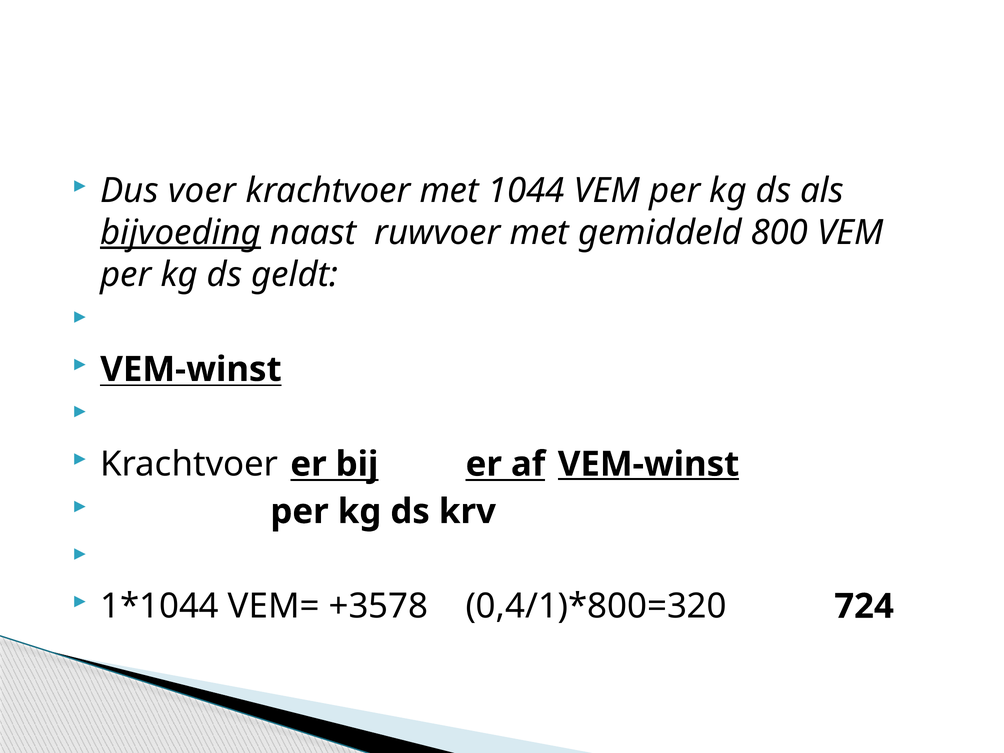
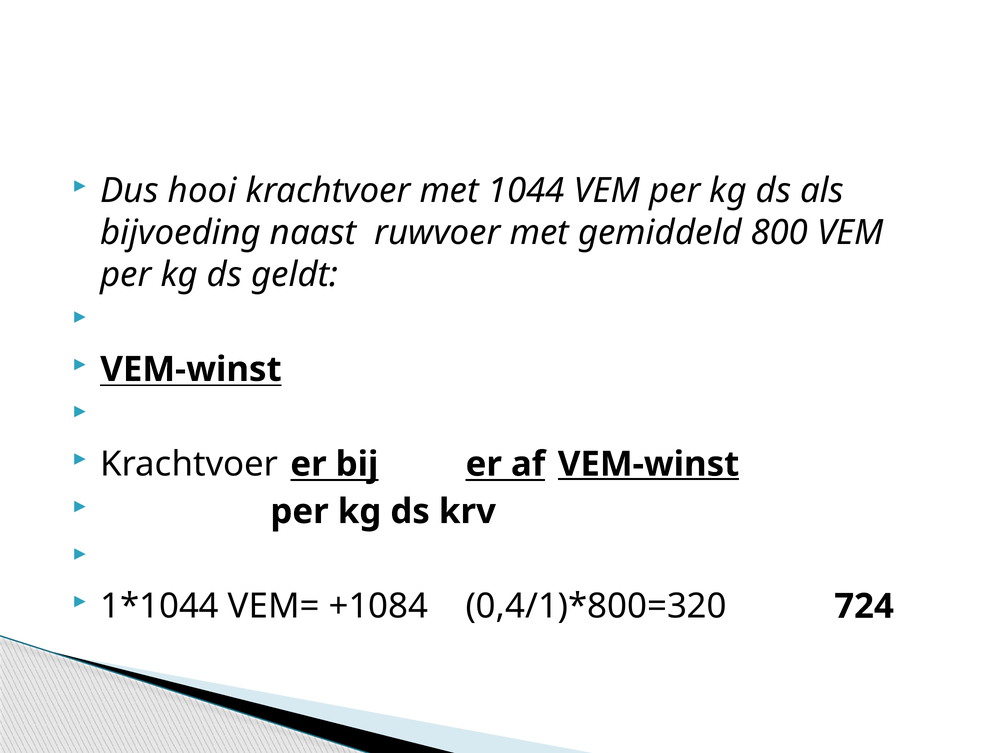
voer: voer -> hooi
bijvoeding underline: present -> none
+3578: +3578 -> +1084
